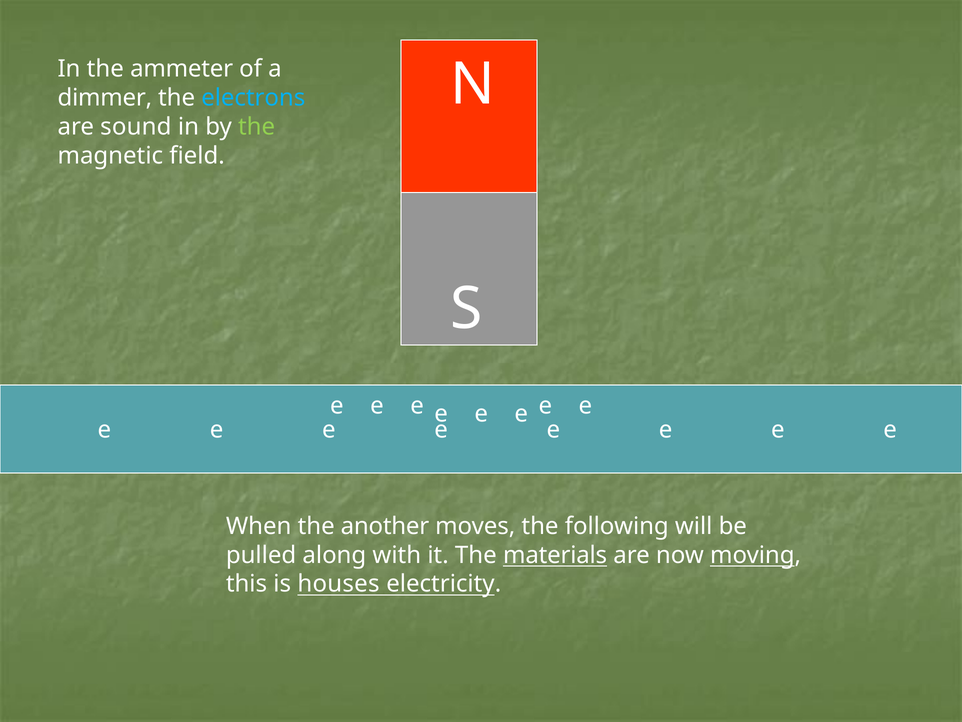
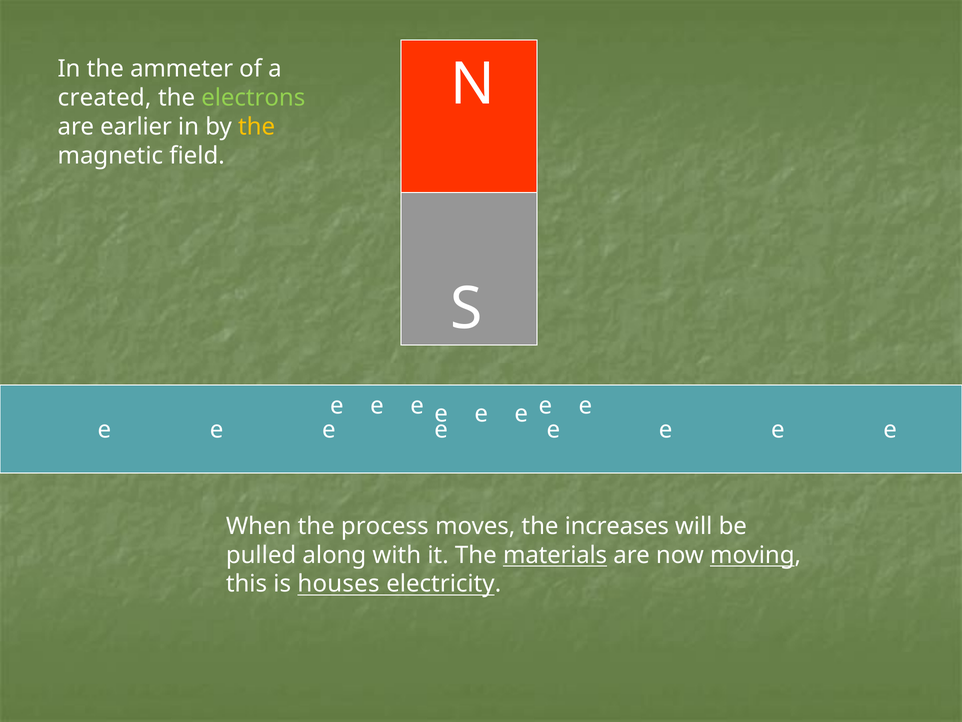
dimmer: dimmer -> created
electrons colour: light blue -> light green
sound: sound -> earlier
the at (257, 127) colour: light green -> yellow
another: another -> process
following: following -> increases
